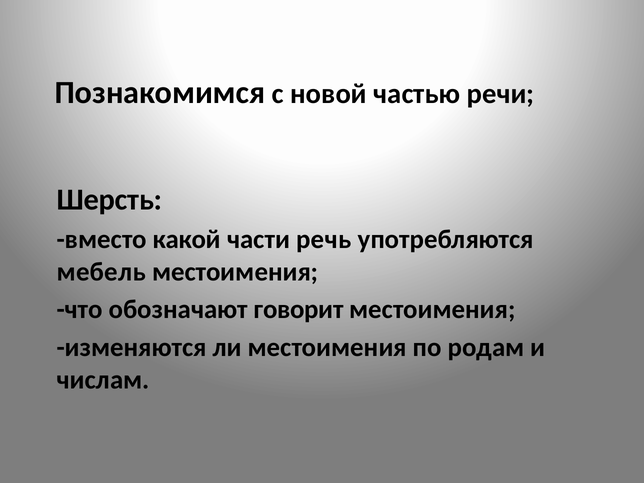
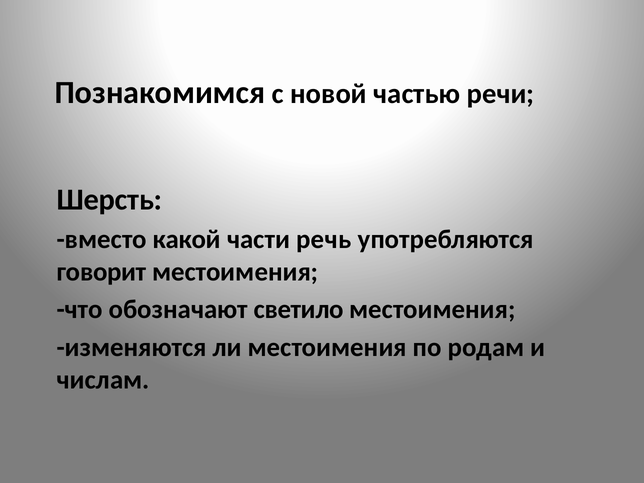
мебель: мебель -> говорит
говорит: говорит -> светило
